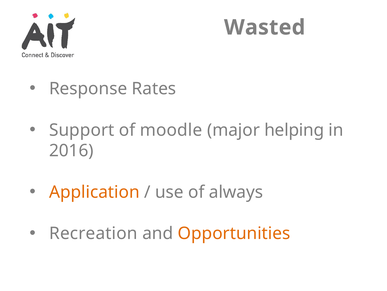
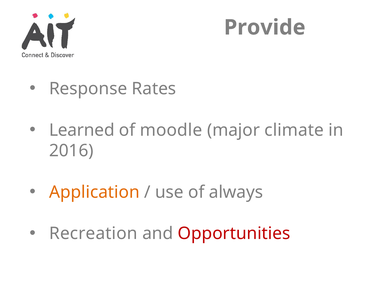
Wasted: Wasted -> Provide
Support: Support -> Learned
helping: helping -> climate
Opportunities colour: orange -> red
